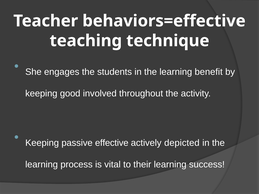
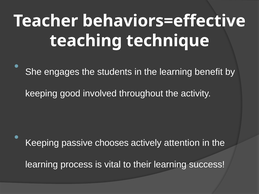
effective: effective -> chooses
depicted: depicted -> attention
